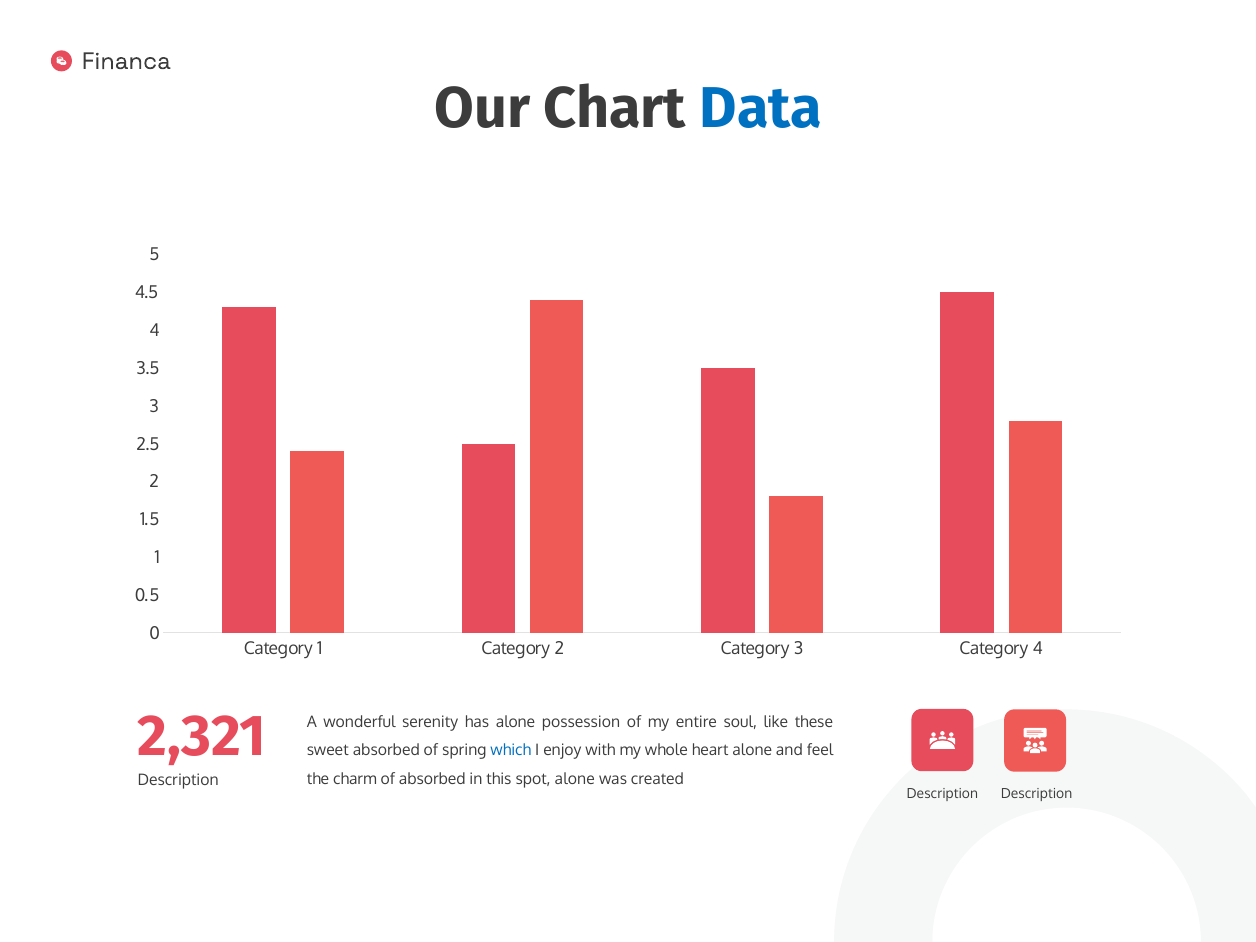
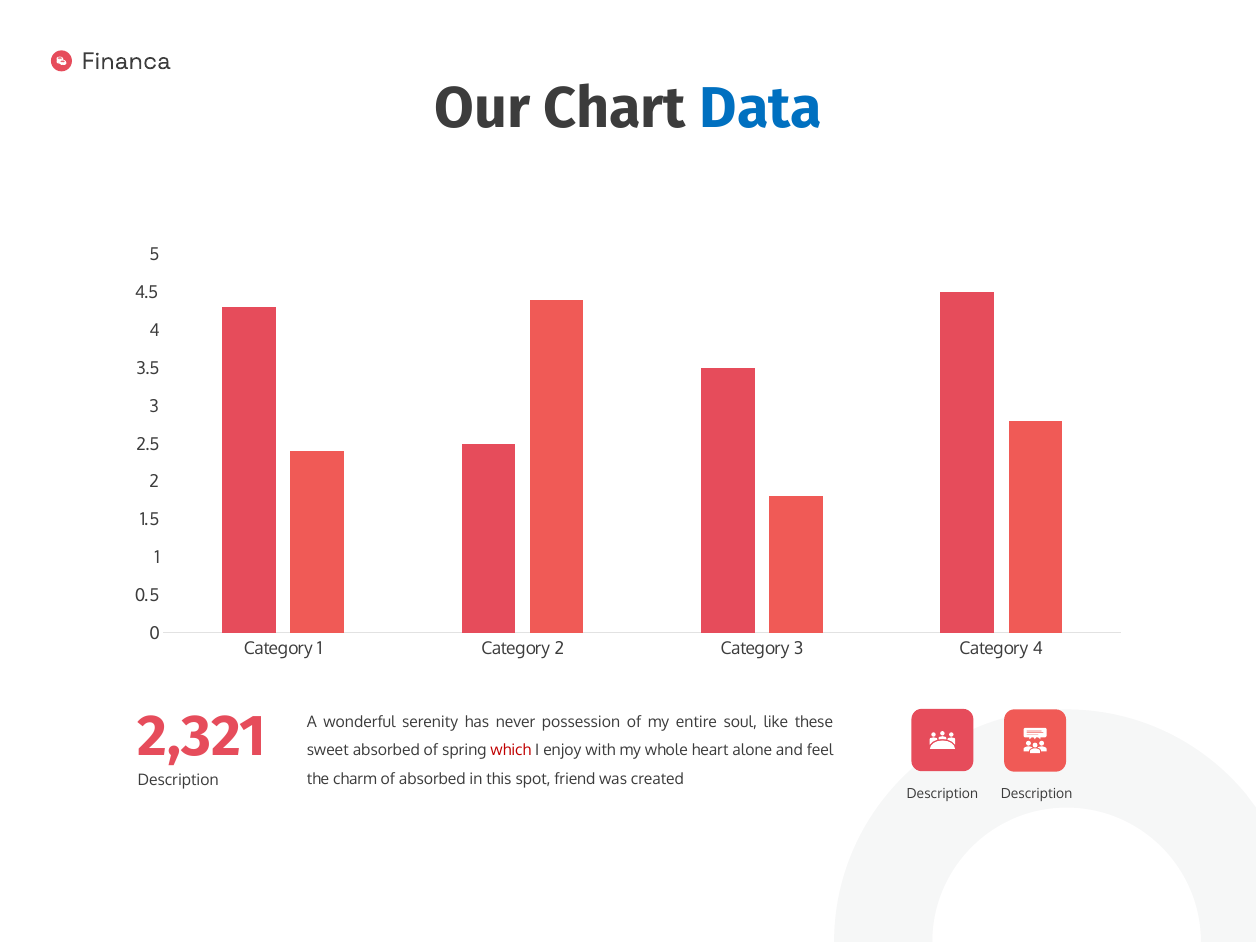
has alone: alone -> never
which colour: blue -> red
spot alone: alone -> friend
